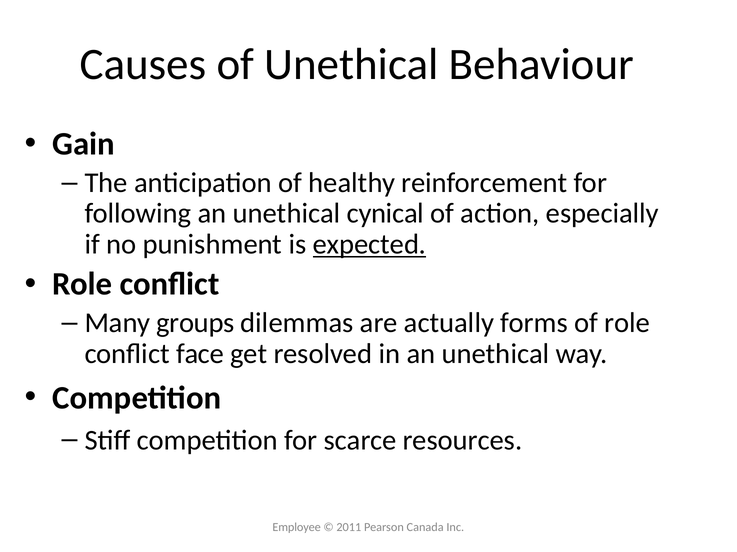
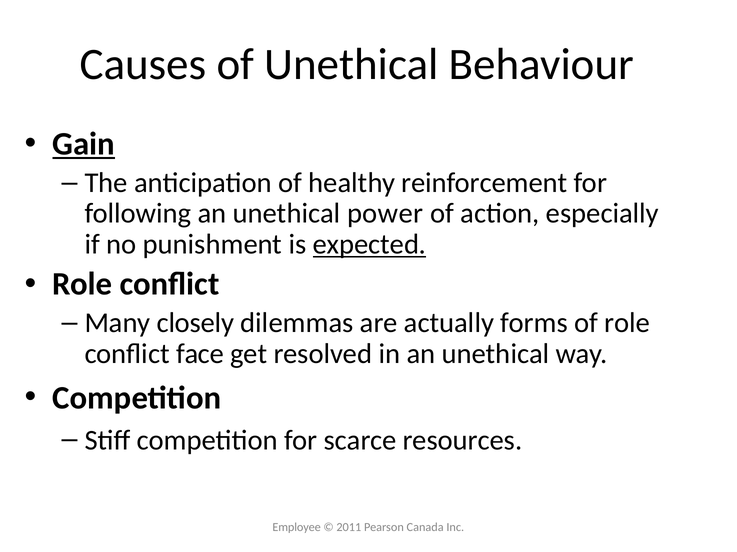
Gain underline: none -> present
cynical: cynical -> power
groups: groups -> closely
